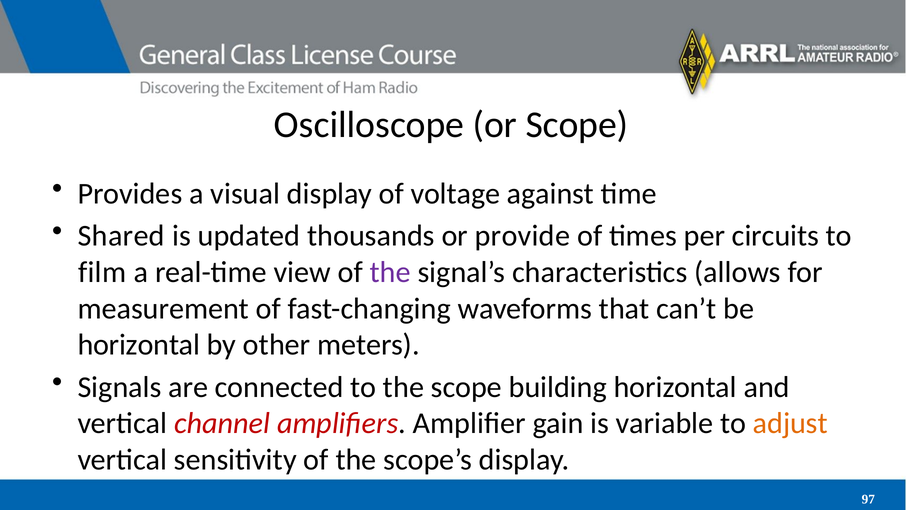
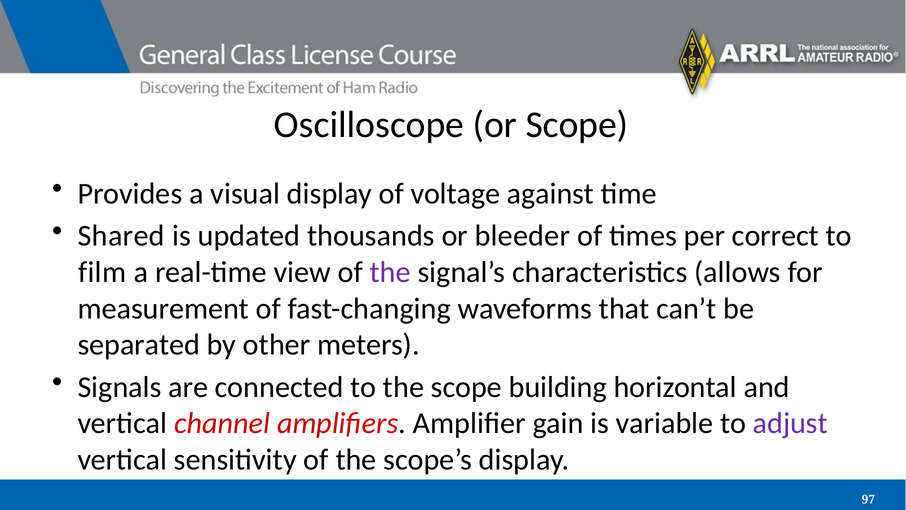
provide: provide -> bleeder
circuits: circuits -> correct
horizontal at (139, 345): horizontal -> separated
adjust colour: orange -> purple
